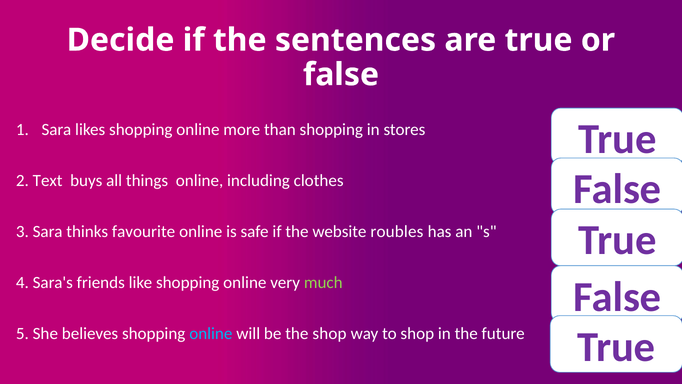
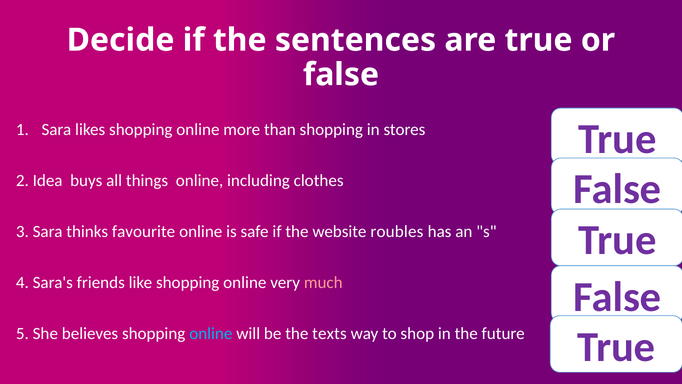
Text: Text -> Idea
much colour: light green -> pink
the shop: shop -> texts
